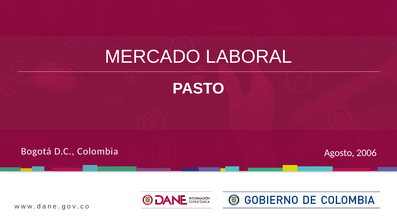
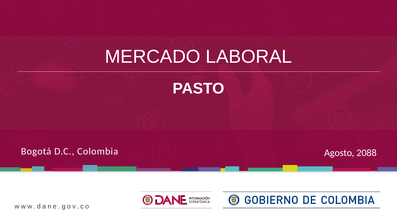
2006: 2006 -> 2088
